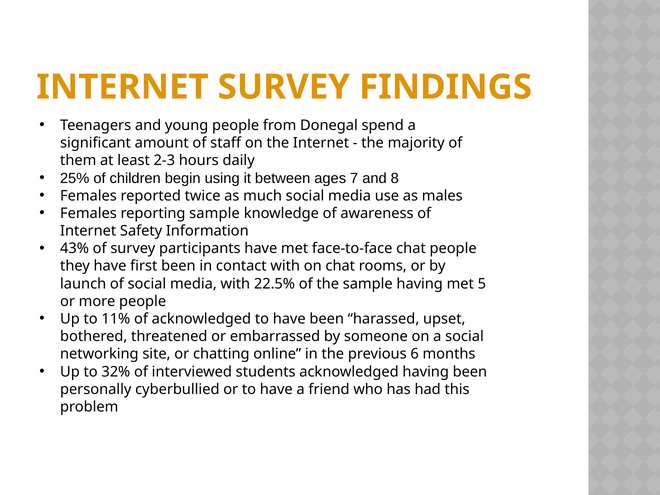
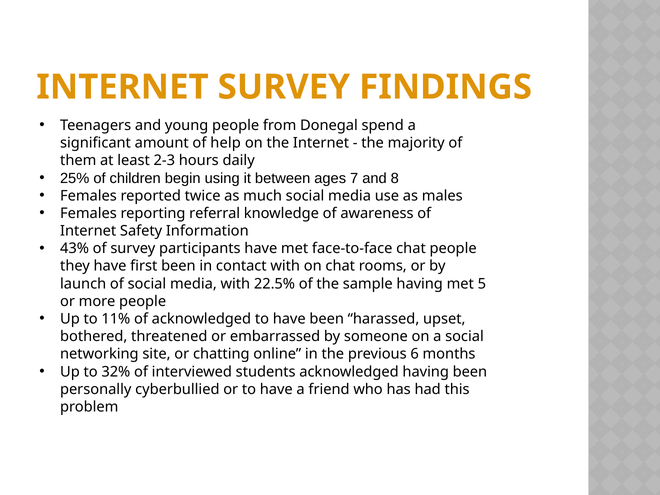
staff: staff -> help
reporting sample: sample -> referral
